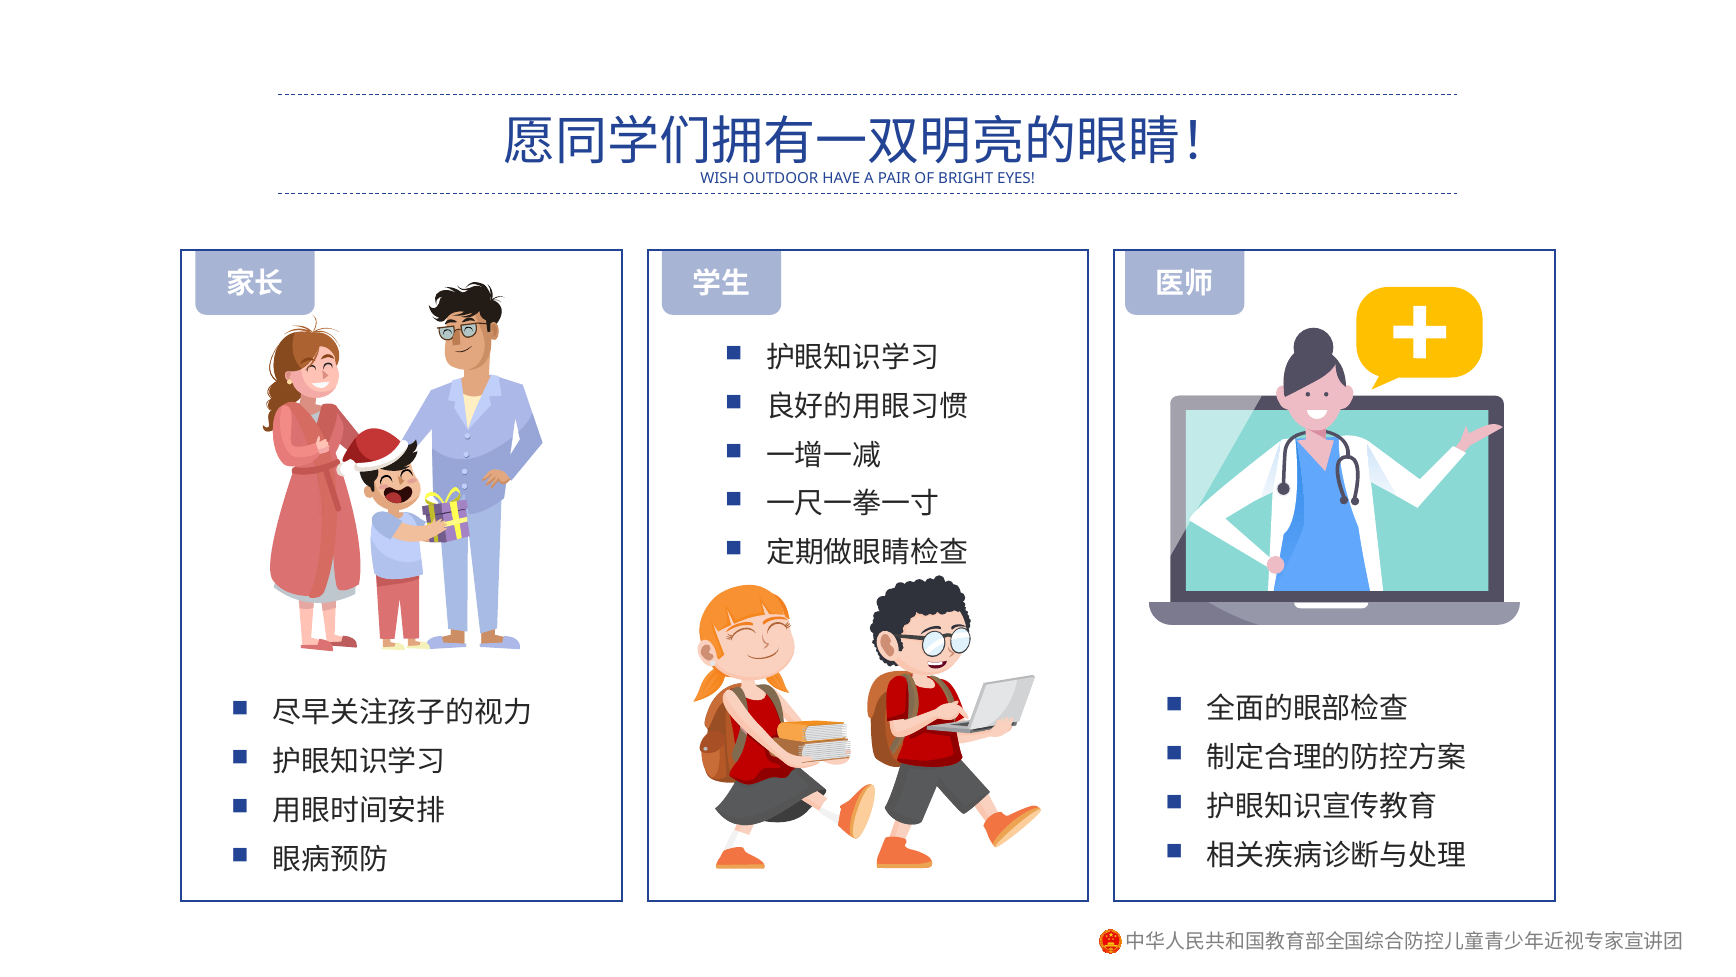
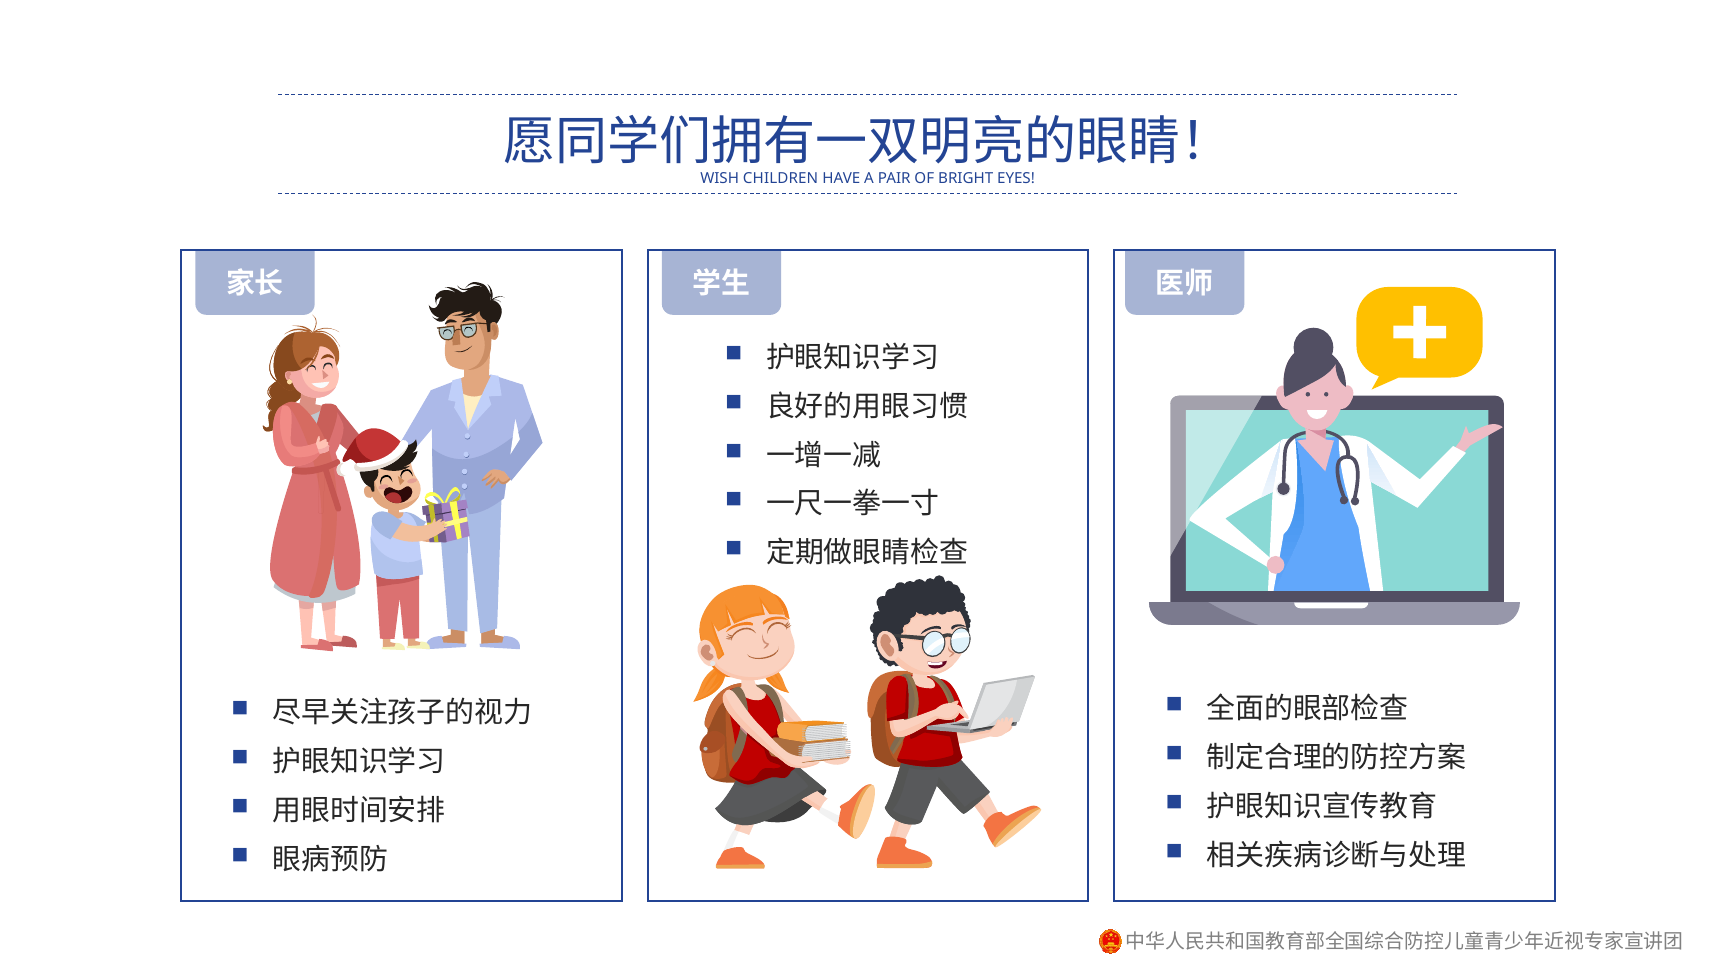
OUTDOOR: OUTDOOR -> CHILDREN
